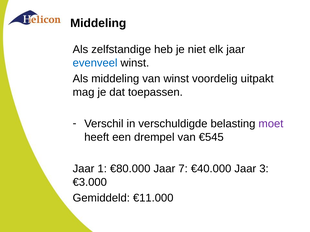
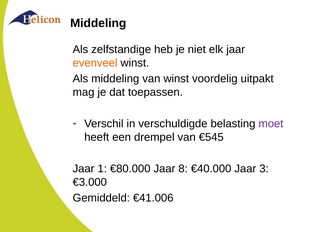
evenveel colour: blue -> orange
7: 7 -> 8
€11.000: €11.000 -> €41.006
